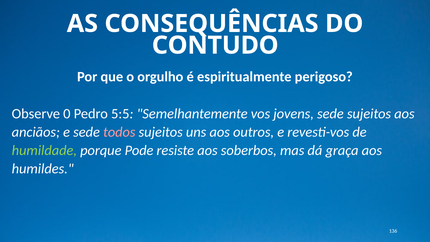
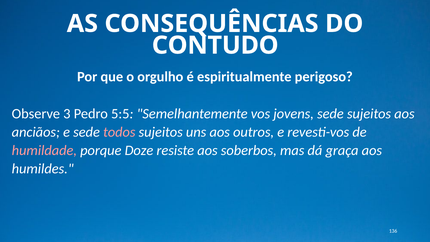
0: 0 -> 3
humildade colour: light green -> pink
Pode: Pode -> Doze
